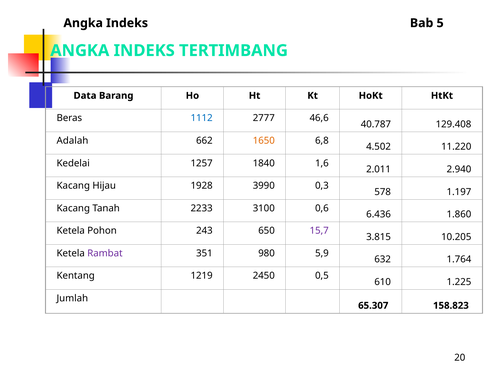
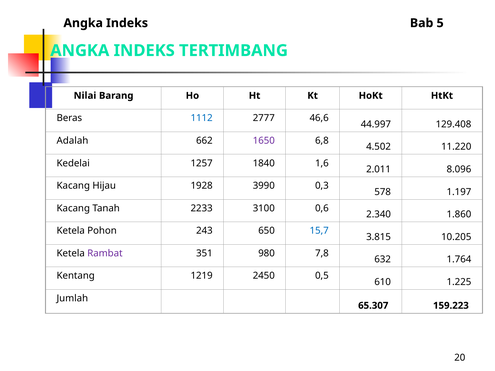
Data: Data -> Nilai
40.787: 40.787 -> 44.997
1650 colour: orange -> purple
2.940: 2.940 -> 8.096
6.436: 6.436 -> 2.340
15,7 colour: purple -> blue
5,9: 5,9 -> 7,8
158.823: 158.823 -> 159.223
